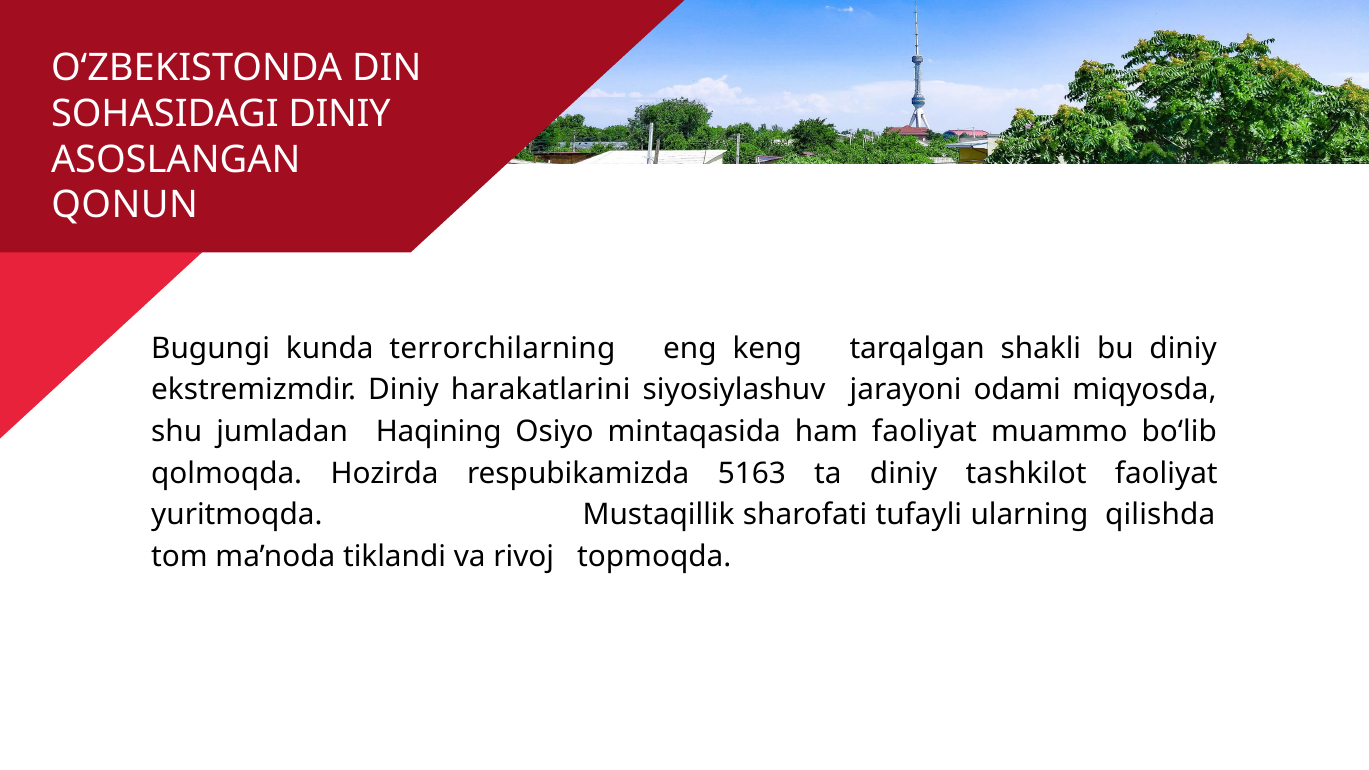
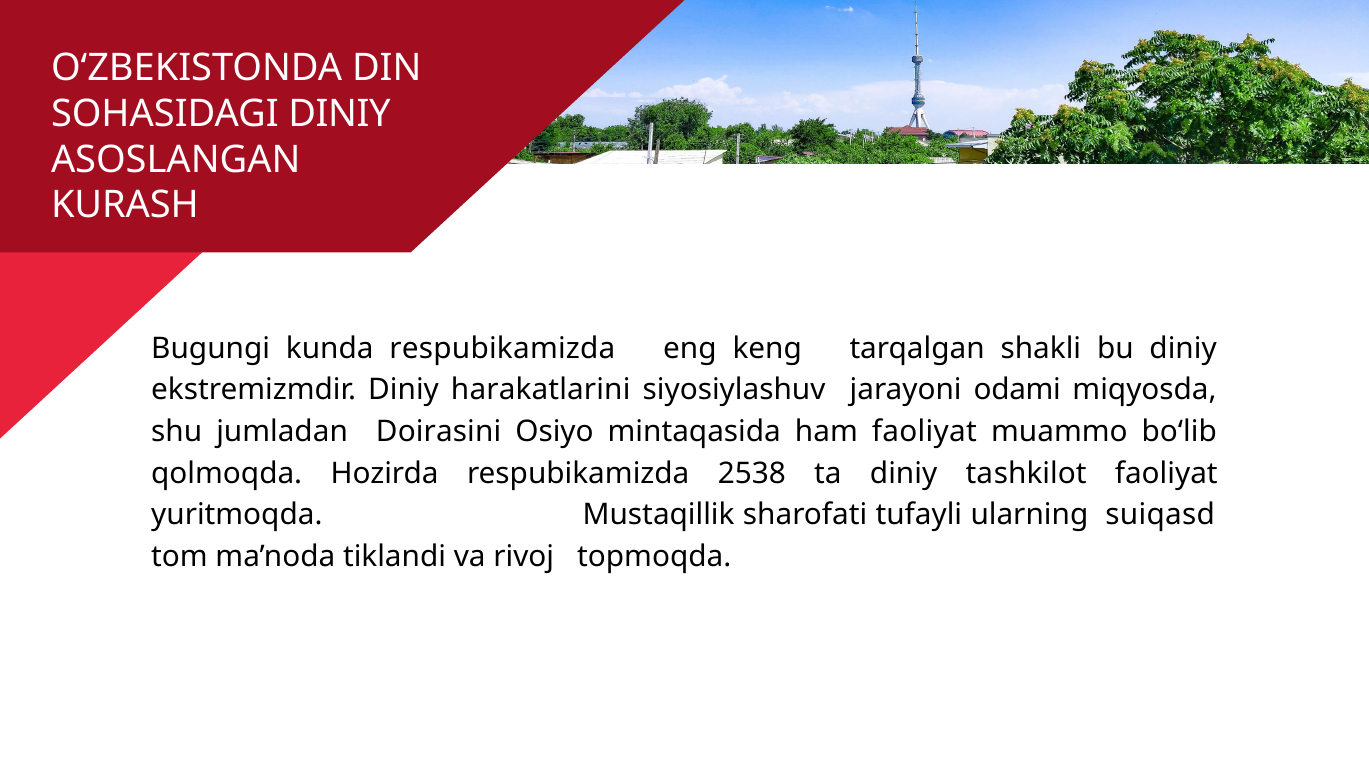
QONUN: QONUN -> KURASH
kunda terrorchilarning: terrorchilarning -> respubikamizda
Haqining: Haqining -> Doirasini
5163: 5163 -> 2538
qilishda: qilishda -> suiqasd
